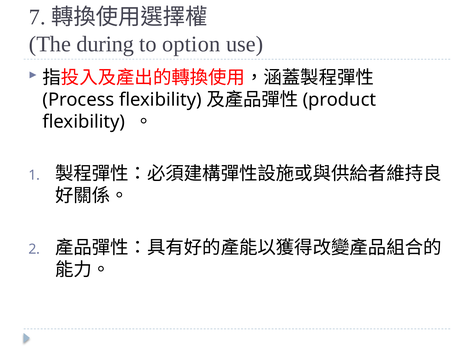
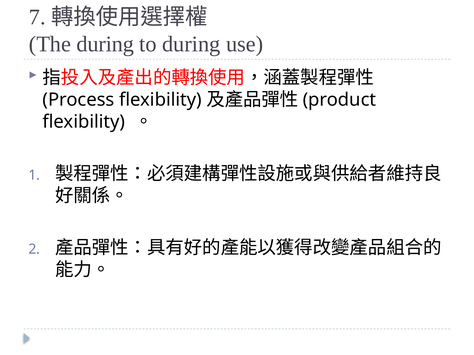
to option: option -> during
